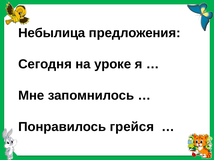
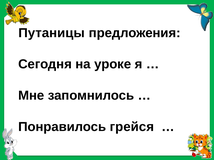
Небылица: Небылица -> Путаницы
